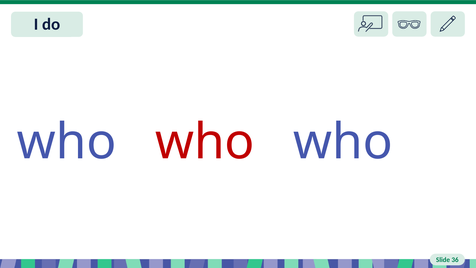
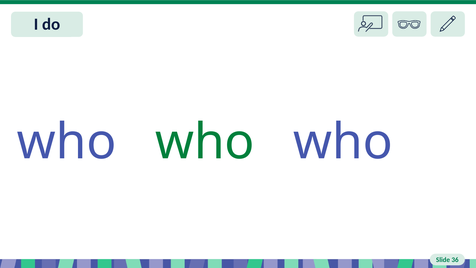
who at (205, 142) colour: red -> green
